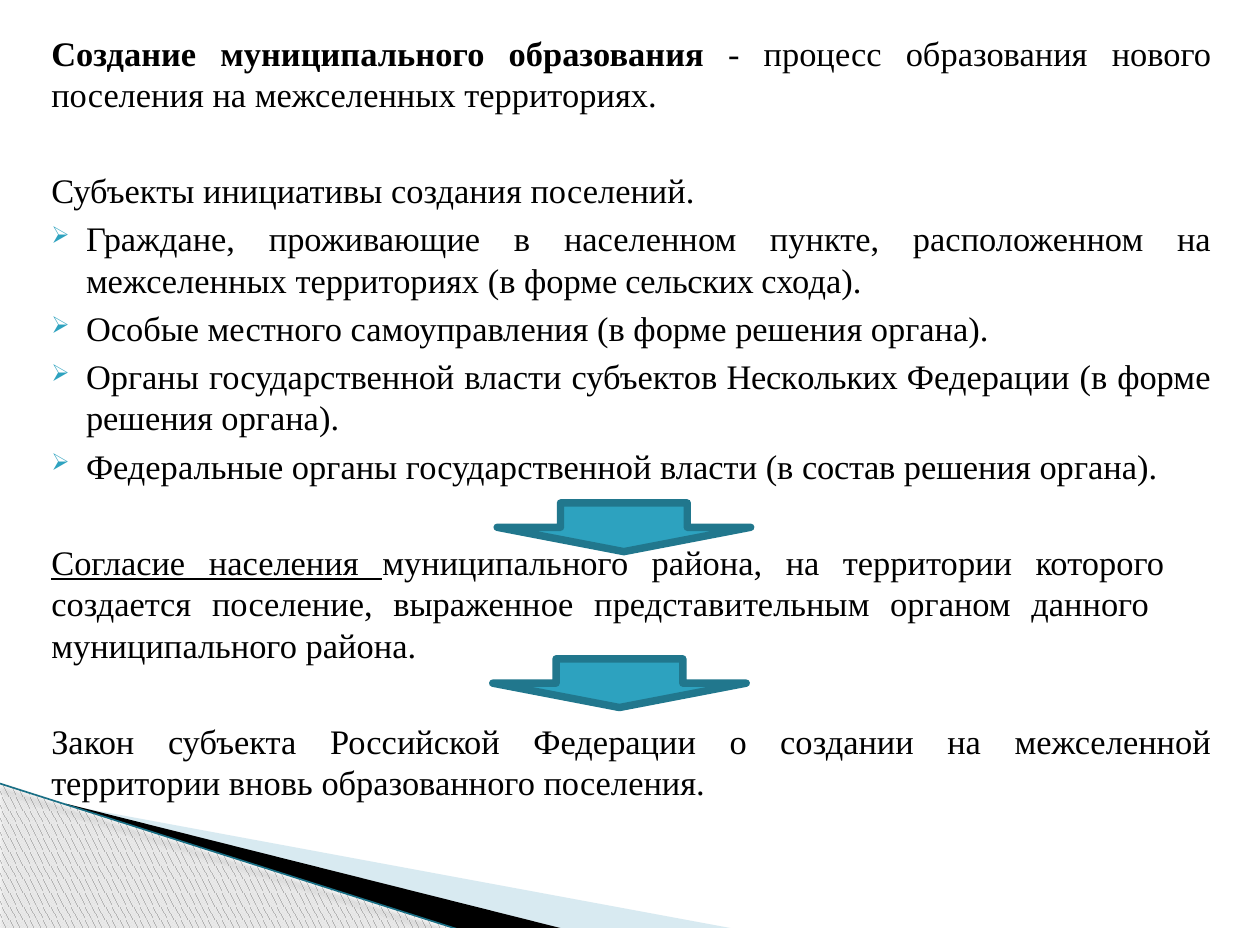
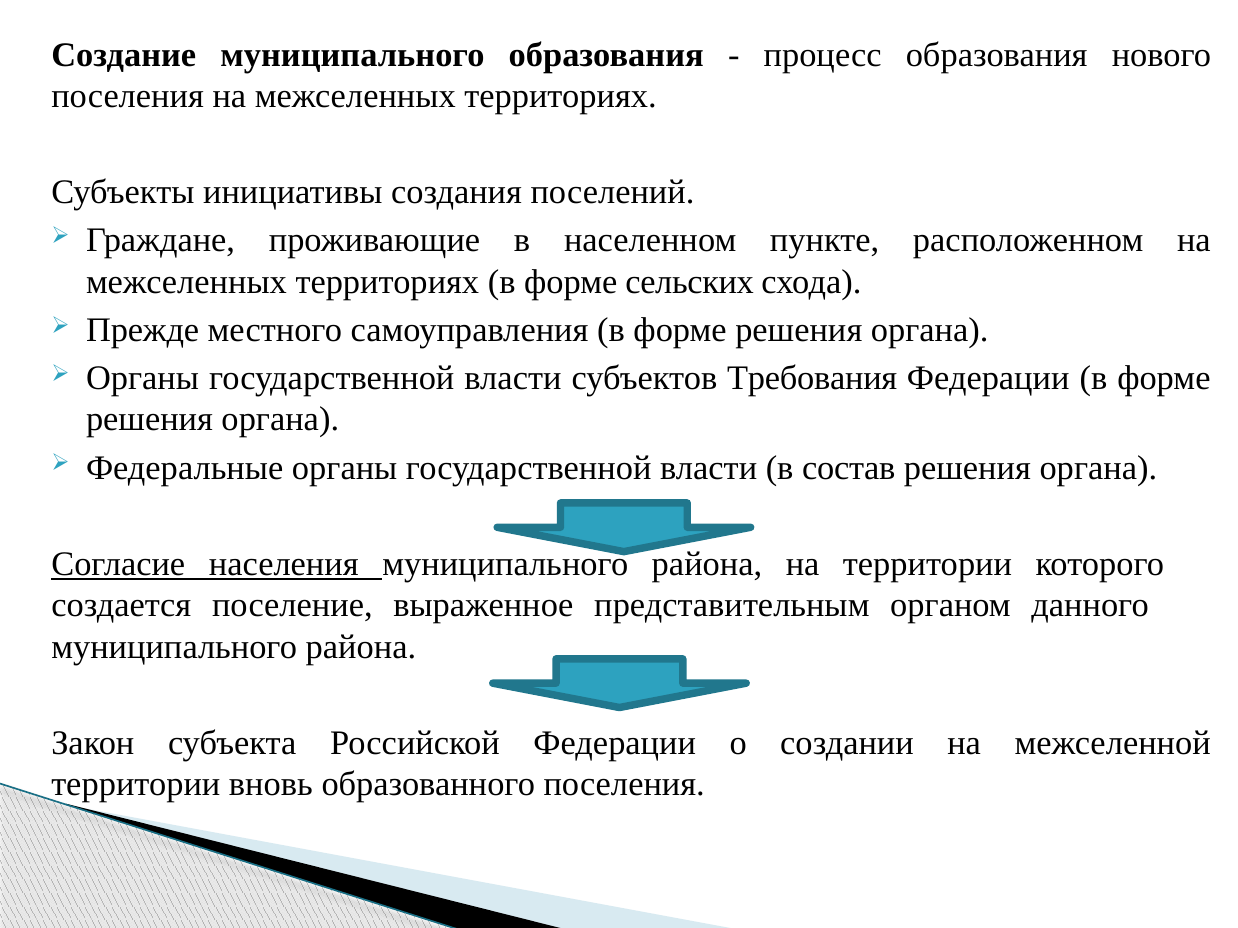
Особые: Особые -> Прежде
Нескольких: Нескольких -> Требования
